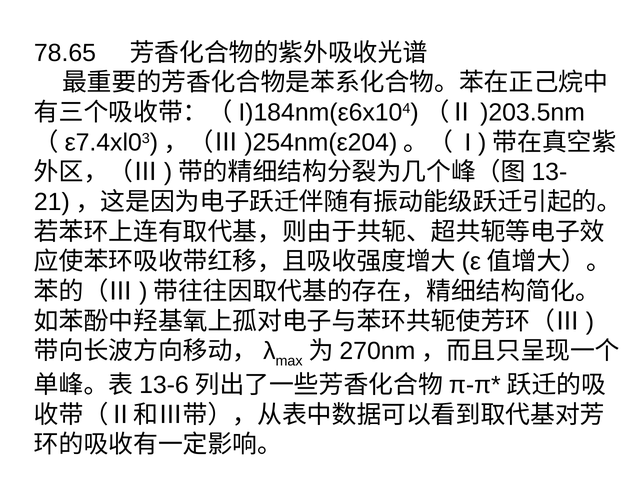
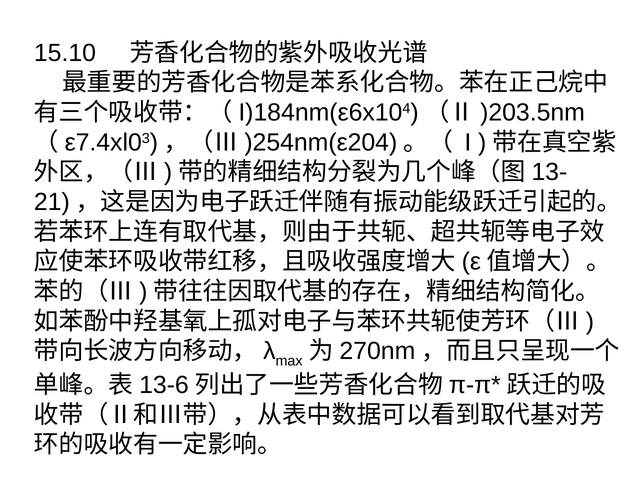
78.65: 78.65 -> 15.10
